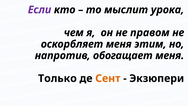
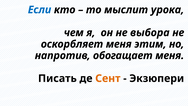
Если colour: purple -> blue
правом: правом -> выбора
Только: Только -> Писать
